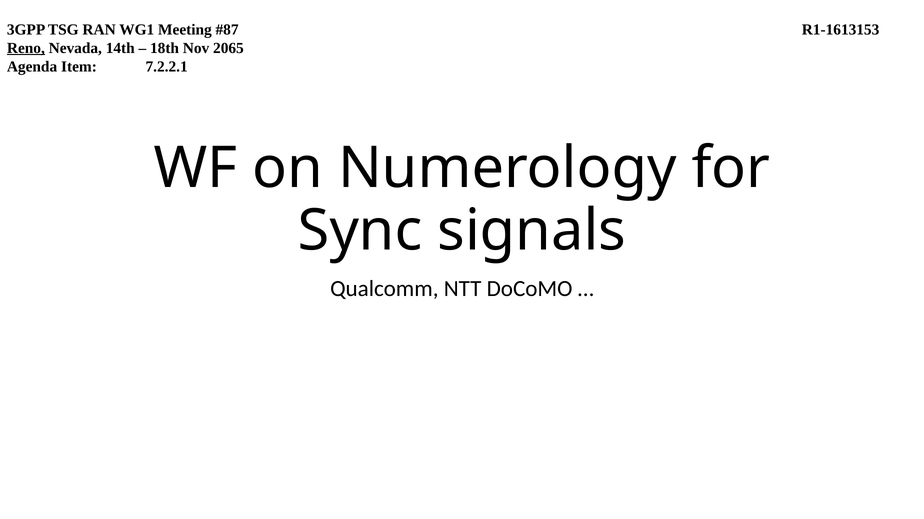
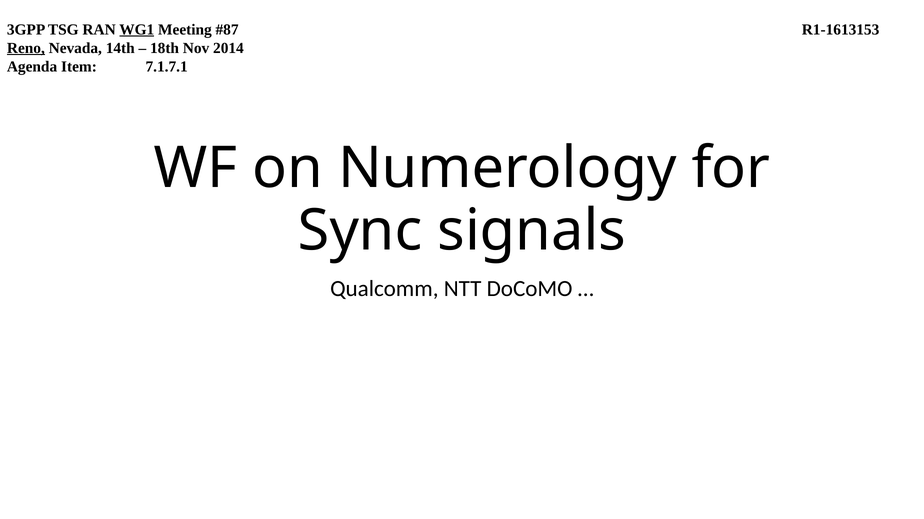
WG1 underline: none -> present
2065: 2065 -> 2014
7.2.2.1: 7.2.2.1 -> 7.1.7.1
